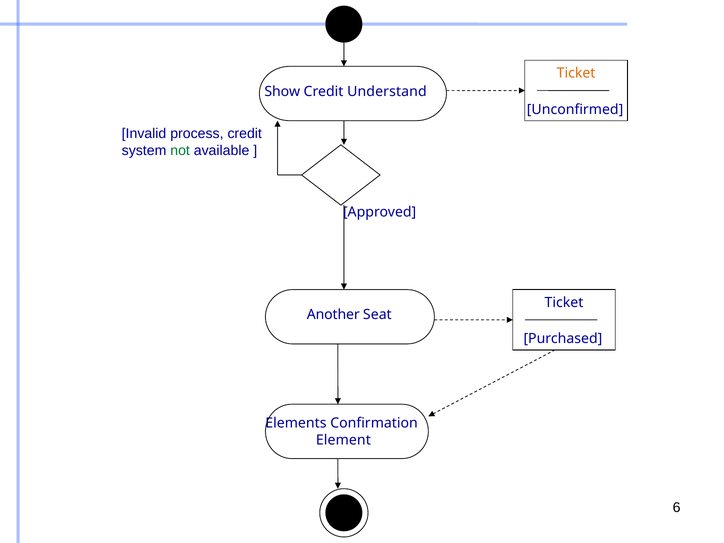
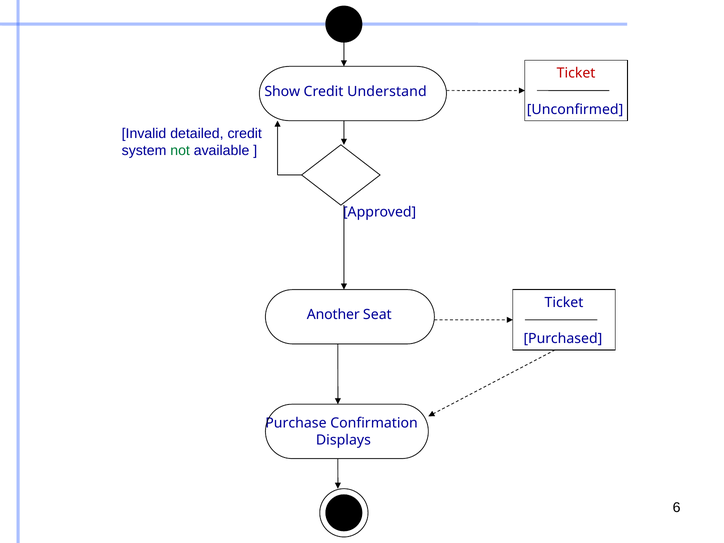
Ticket at (576, 73) colour: orange -> red
process: process -> detailed
Elements: Elements -> Purchase
Element: Element -> Displays
